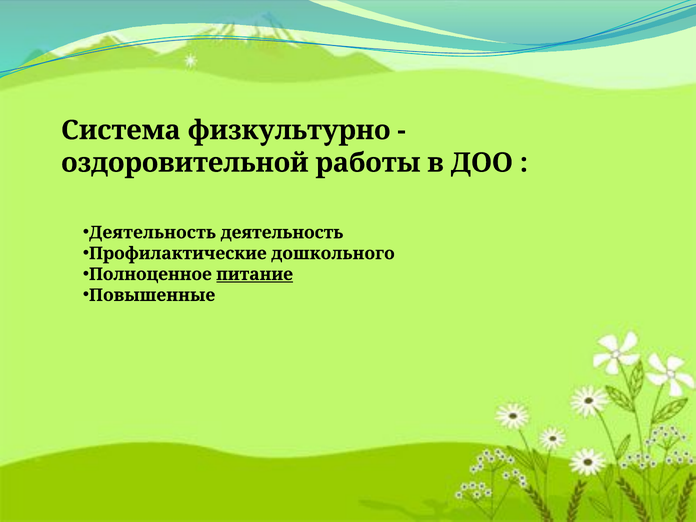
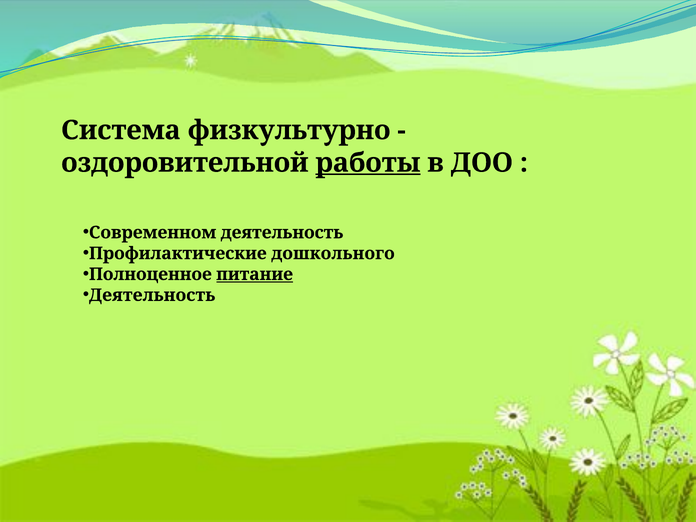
работы underline: none -> present
Деятельность at (153, 233): Деятельность -> Современном
Повышенные at (152, 295): Повышенные -> Деятельность
